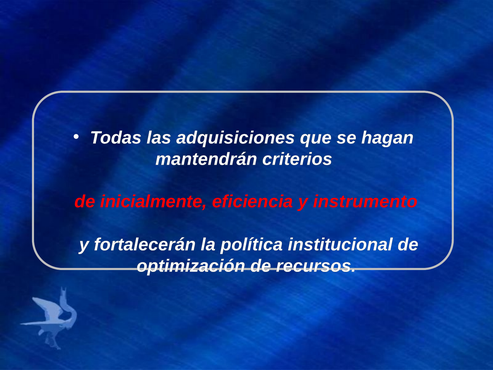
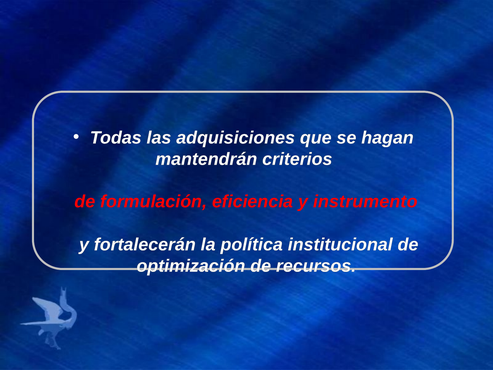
inicialmente: inicialmente -> formulación
